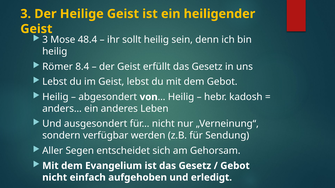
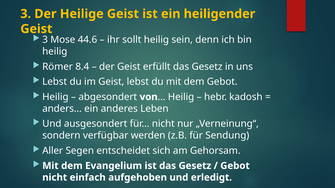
48.4: 48.4 -> 44.6
